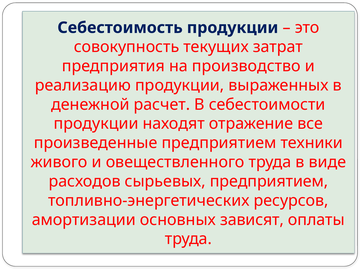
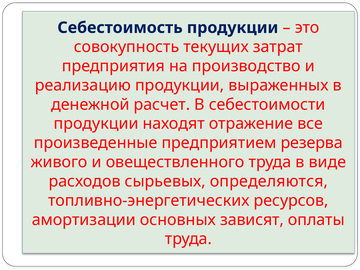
техники: техники -> резерва
сырьевых предприятием: предприятием -> определяются
